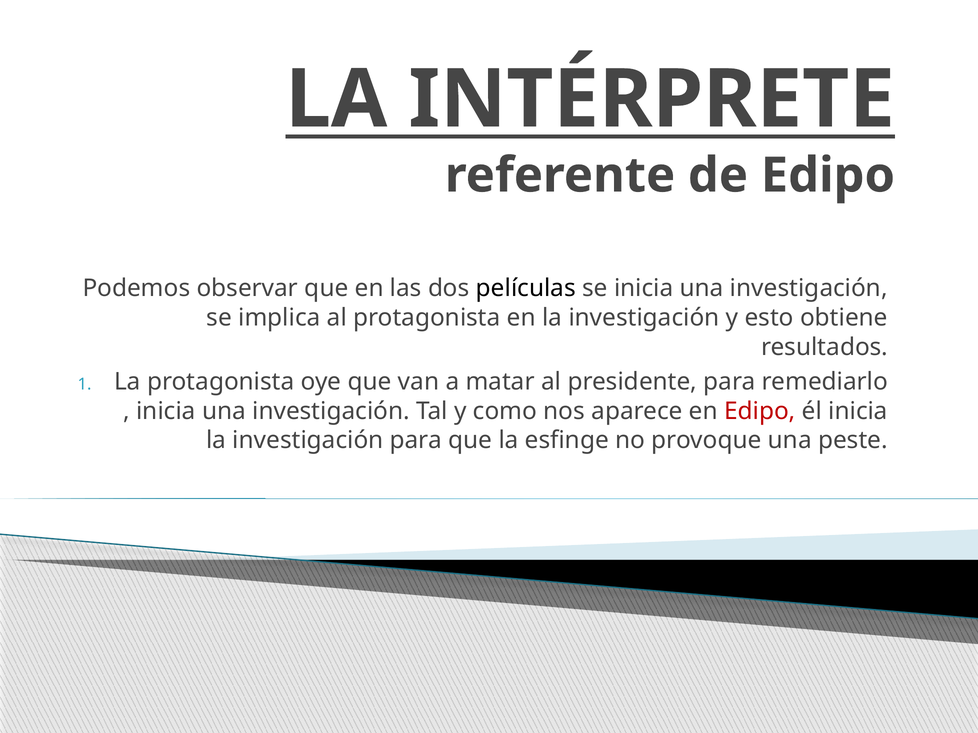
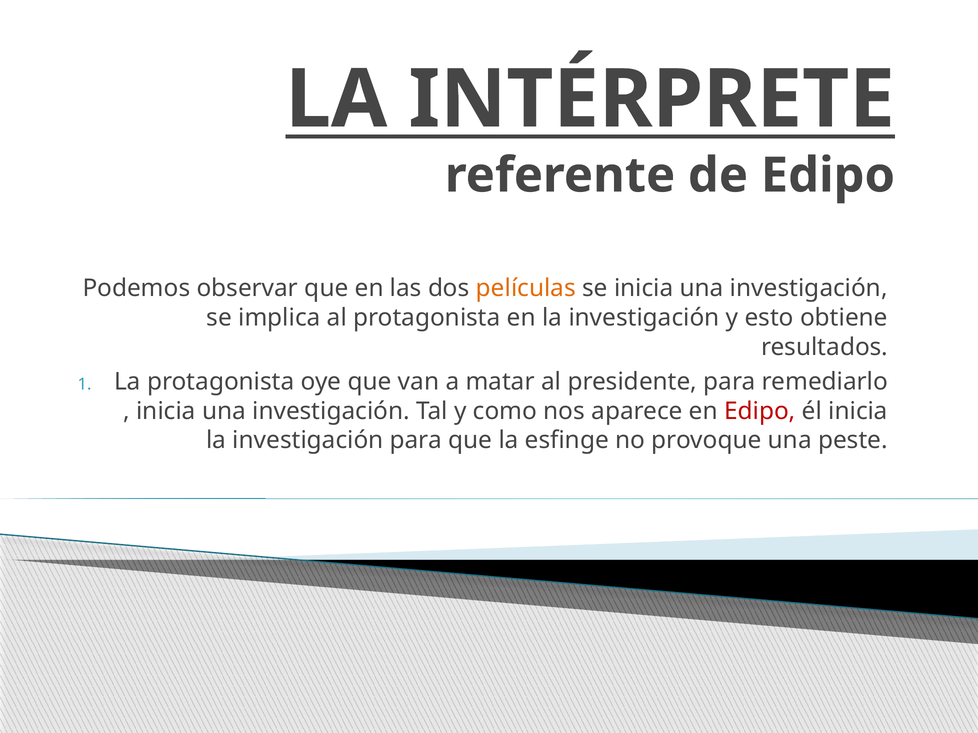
películas colour: black -> orange
